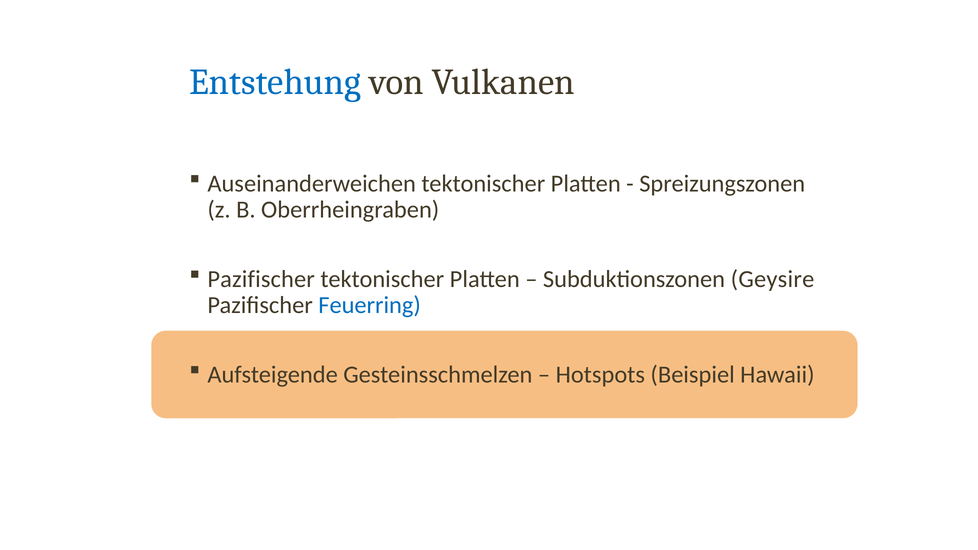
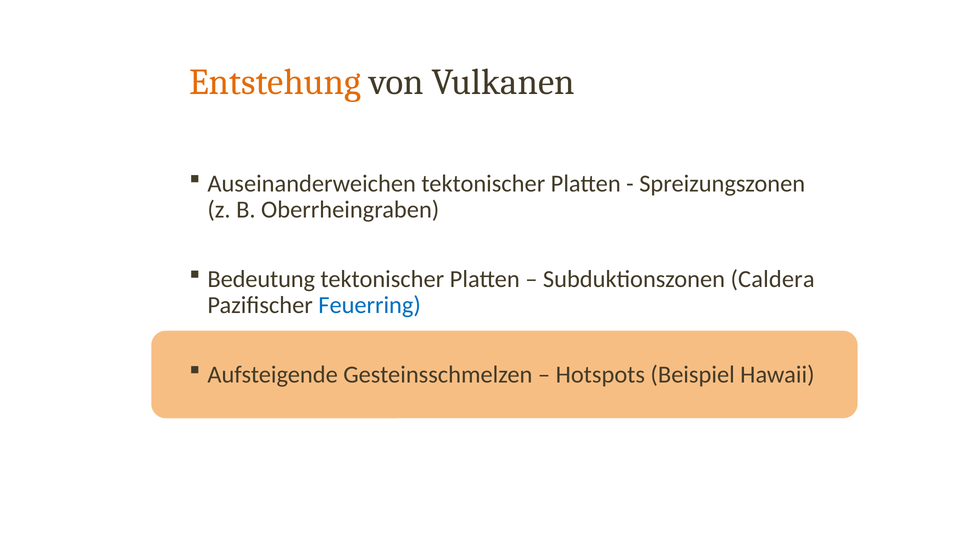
Entstehung colour: blue -> orange
Pazifischer at (261, 279): Pazifischer -> Bedeutung
Geysire: Geysire -> Caldera
